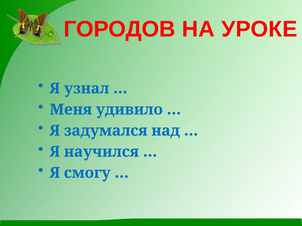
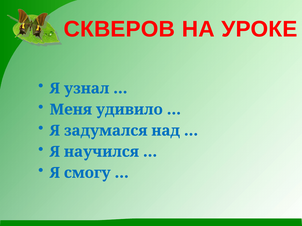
ГОРОДОВ: ГОРОДОВ -> СКВЕРОВ
